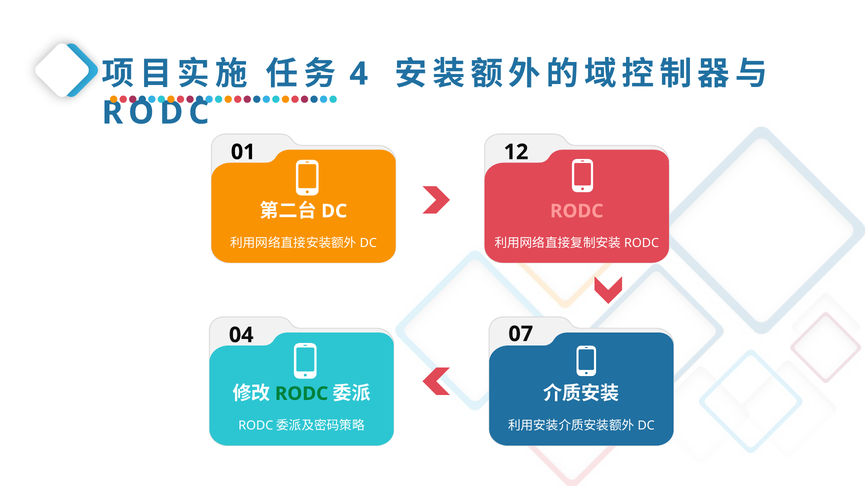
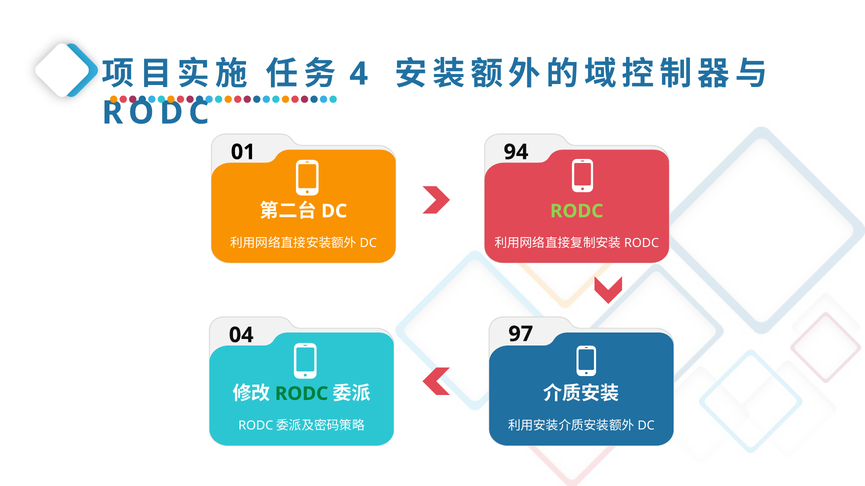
12: 12 -> 94
RODC at (577, 211) colour: pink -> light green
07: 07 -> 97
